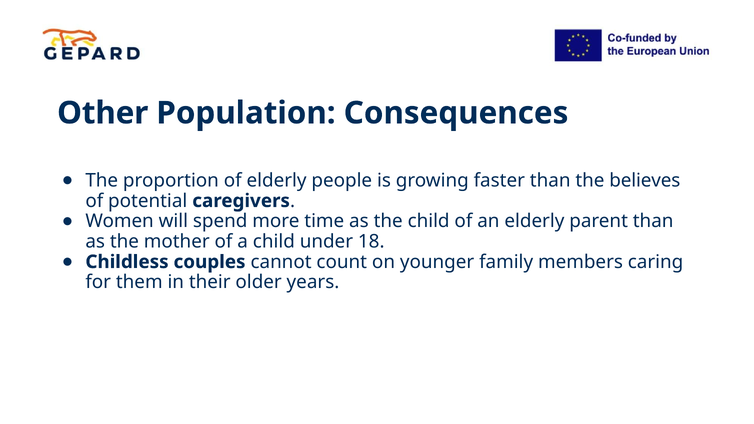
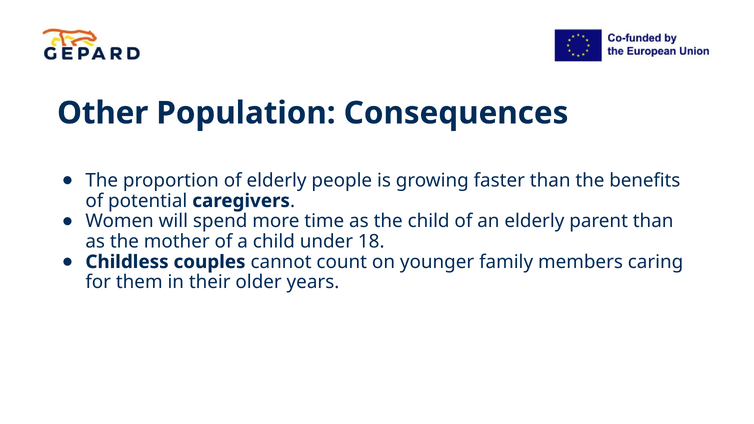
believes: believes -> benefits
